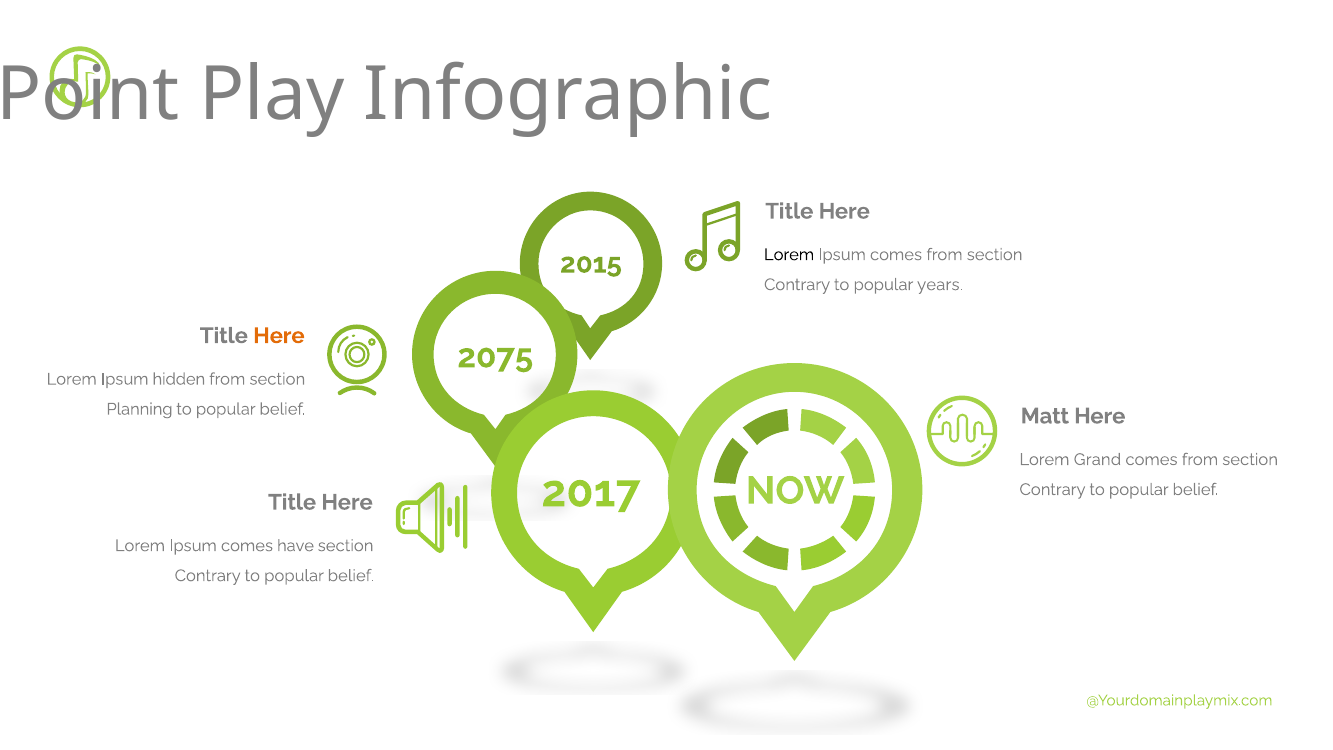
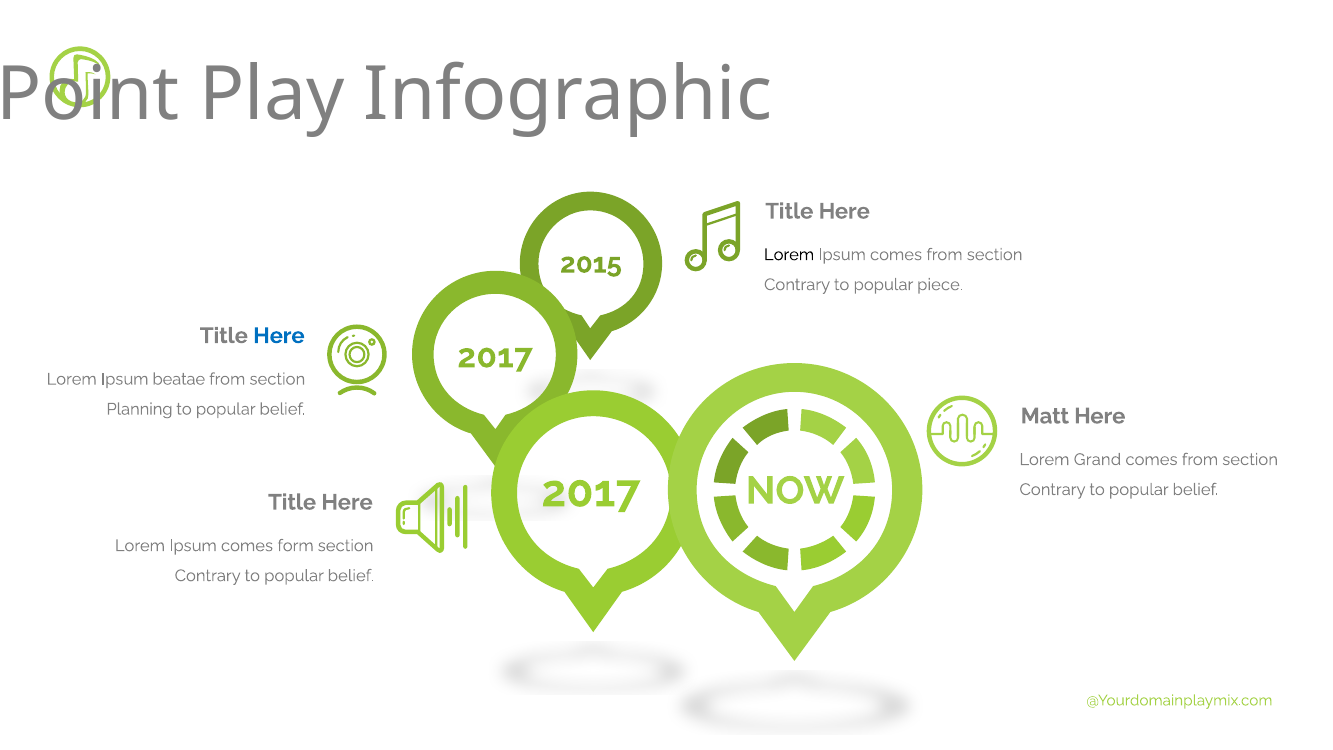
years: years -> piece
Here at (279, 336) colour: orange -> blue
2075 at (495, 356): 2075 -> 2017
hidden: hidden -> beatae
have: have -> form
